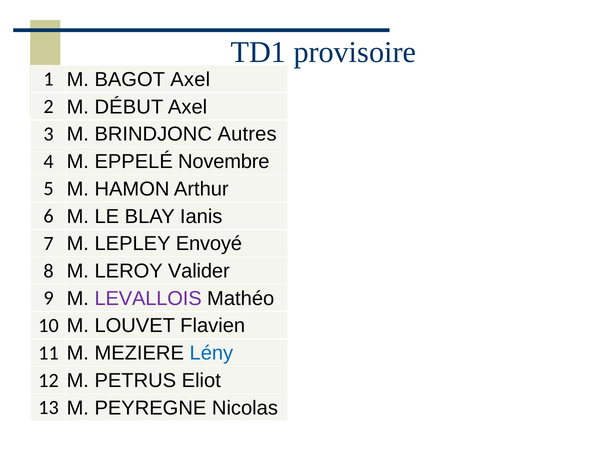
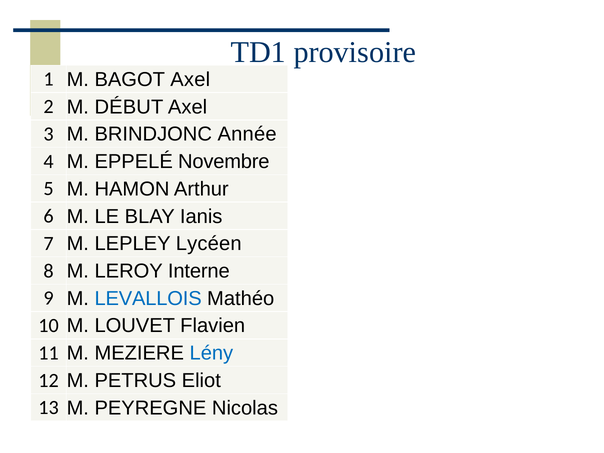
Autres: Autres -> Année
Envoyé: Envoyé -> Lycéen
Valider: Valider -> Interne
LEVALLOIS colour: purple -> blue
